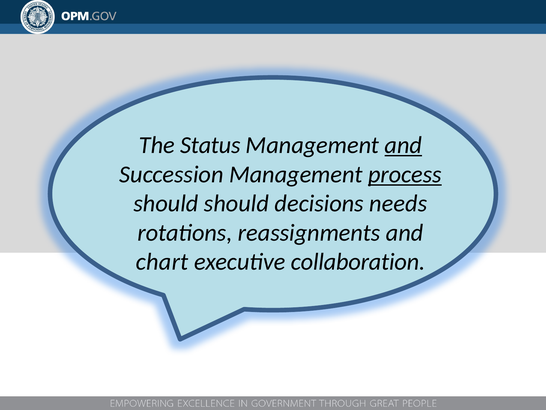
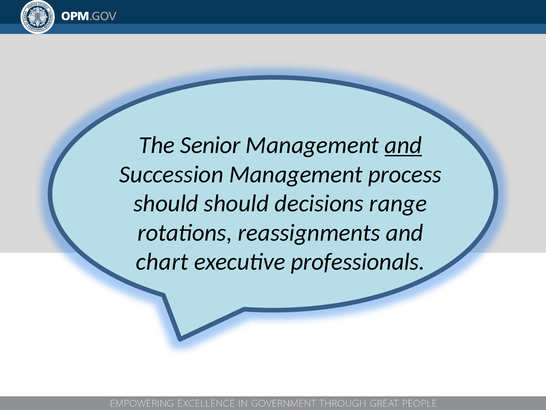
Status: Status -> Senior
process underline: present -> none
needs: needs -> range
collaboration: collaboration -> professionals
